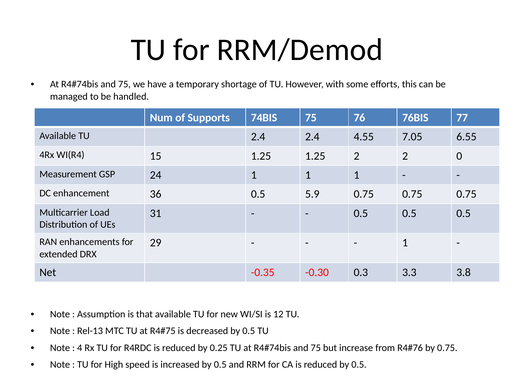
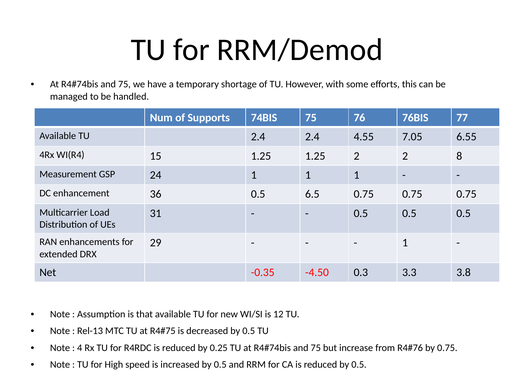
0: 0 -> 8
5.9: 5.9 -> 6.5
-0.30: -0.30 -> -4.50
